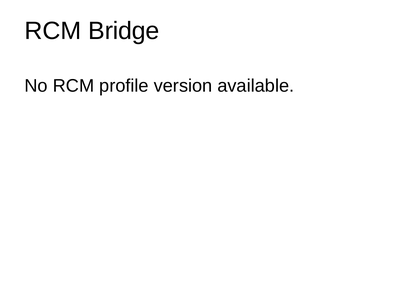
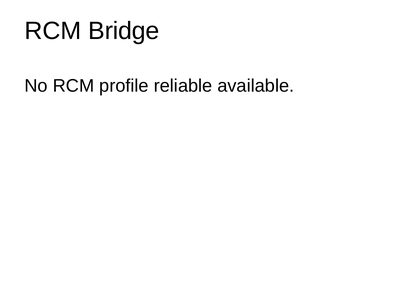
version: version -> reliable
